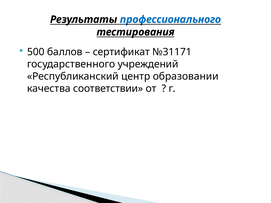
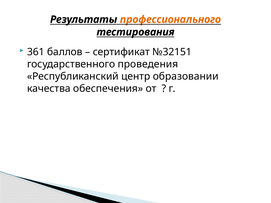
профессионального colour: blue -> orange
500: 500 -> 361
№31171: №31171 -> №32151
учреждений: учреждений -> проведения
соответствии: соответствии -> обеспечения
